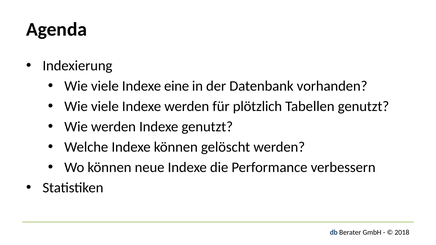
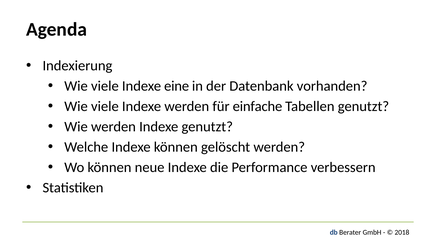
plötzlich: plötzlich -> einfache
